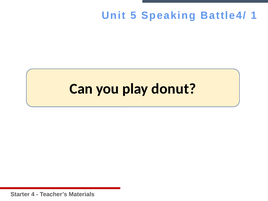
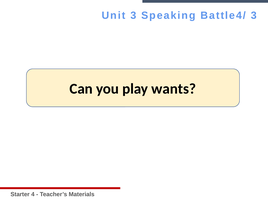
Unit 5: 5 -> 3
Battle4/ 1: 1 -> 3
donut: donut -> wants
